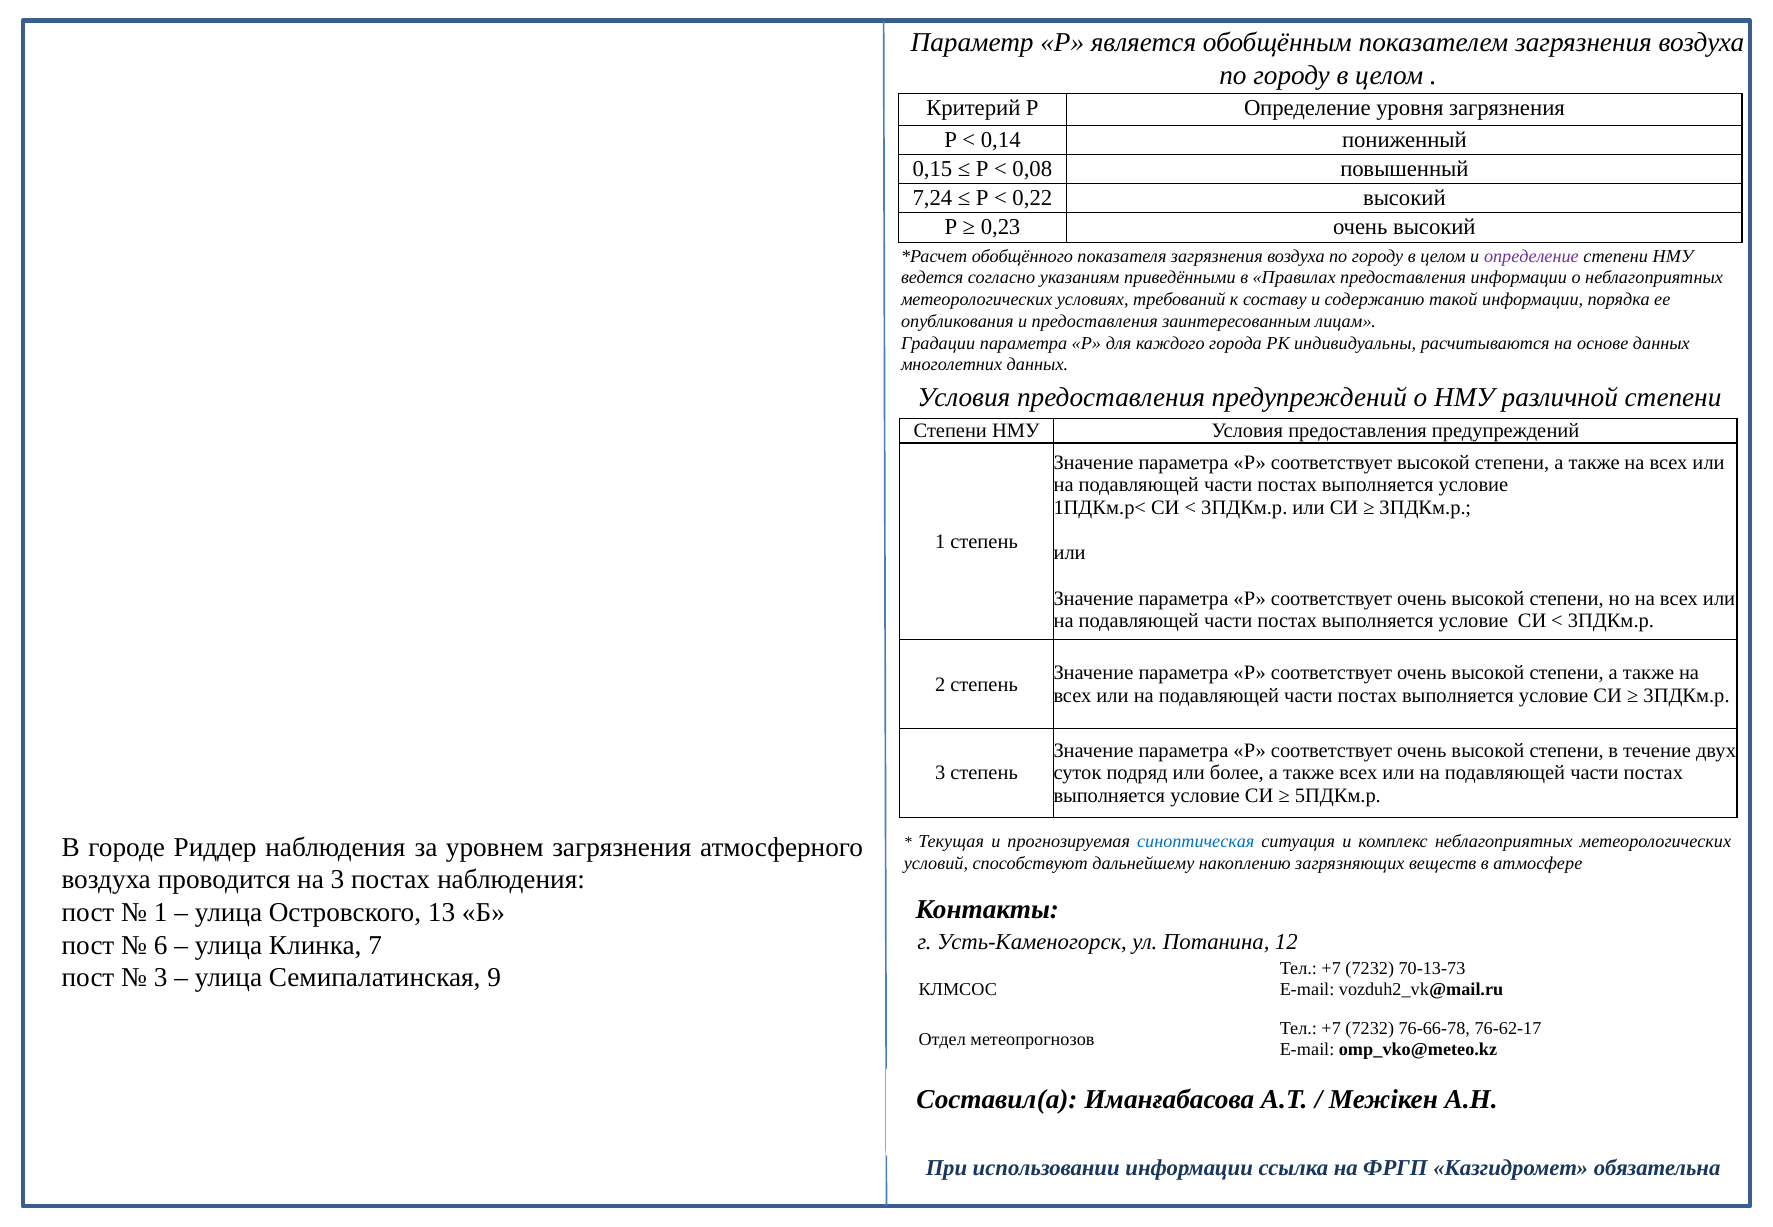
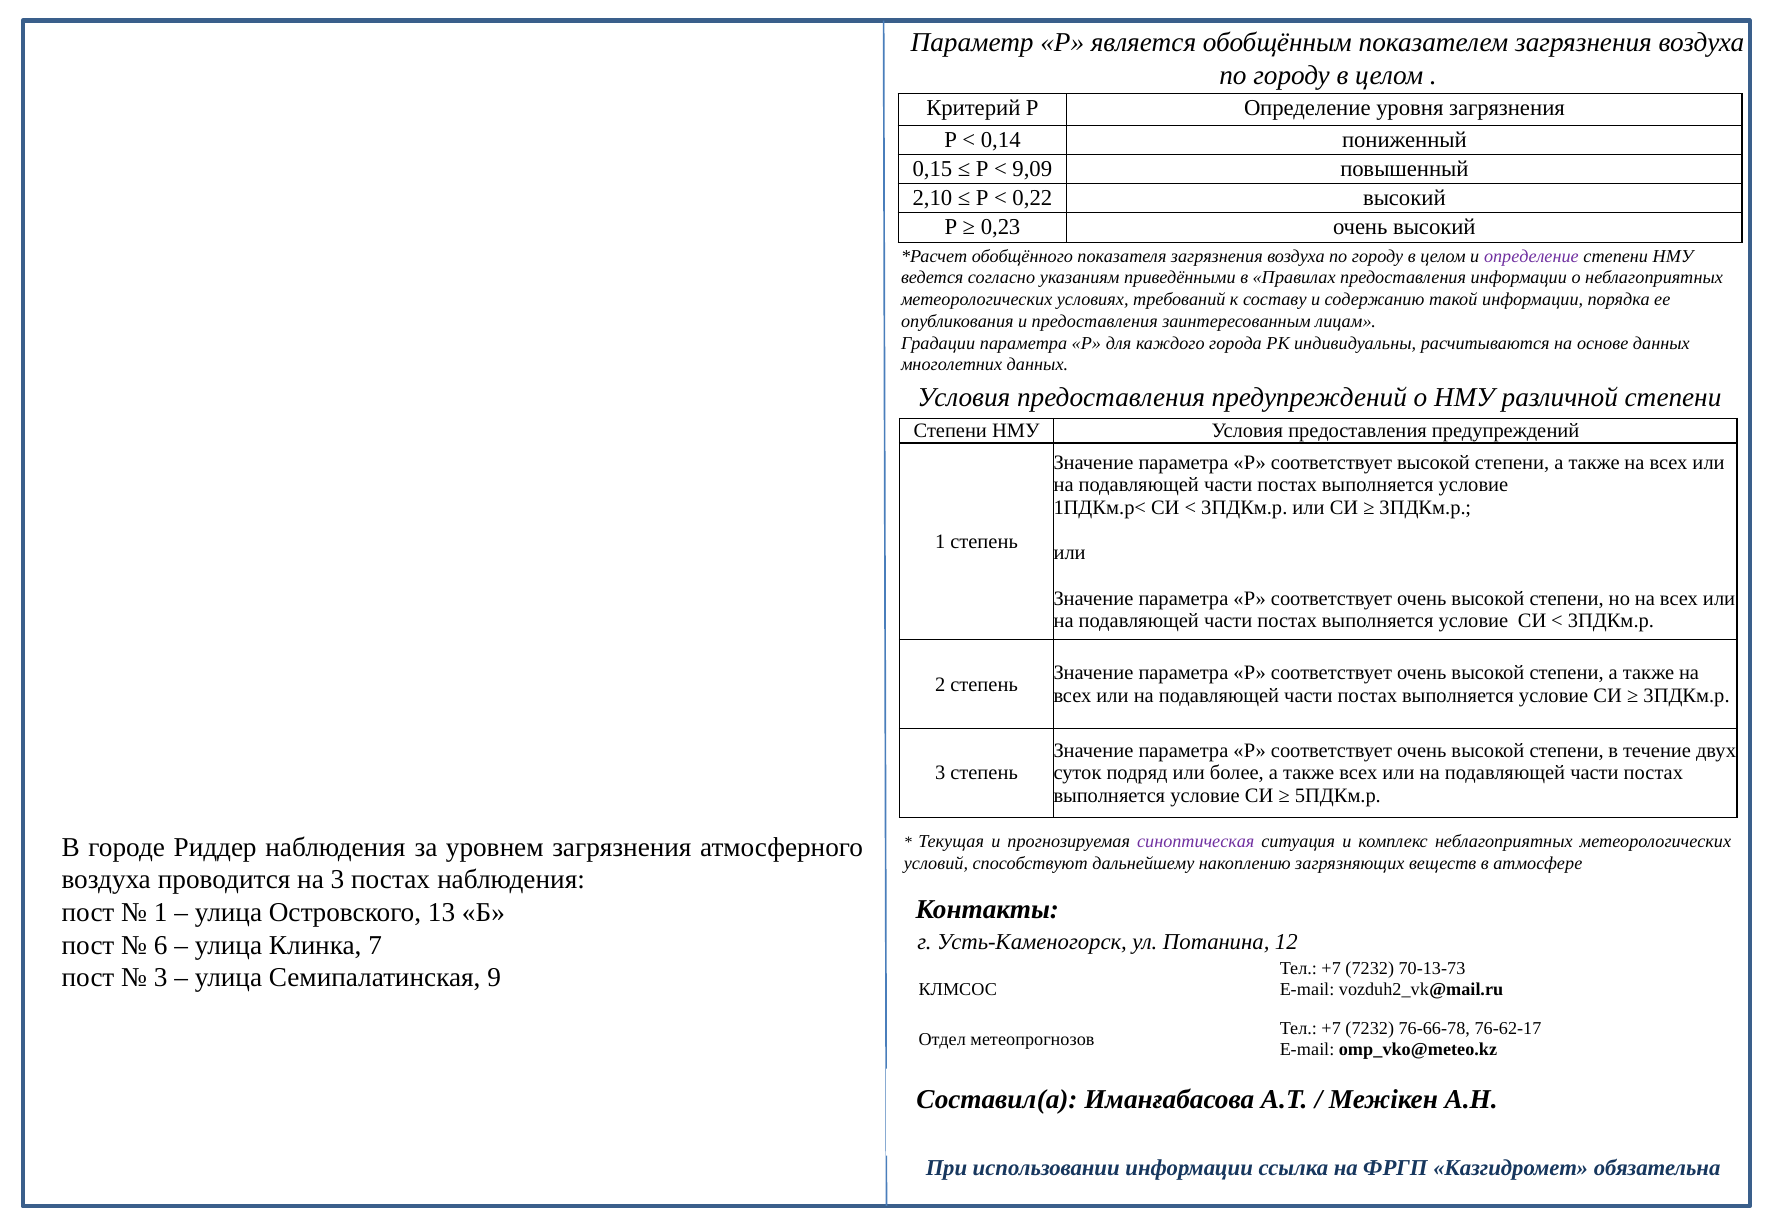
0,08: 0,08 -> 9,09
7,24: 7,24 -> 2,10
синоптическая colour: blue -> purple
